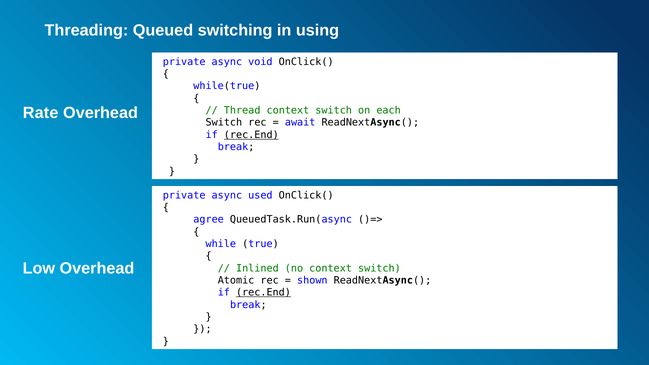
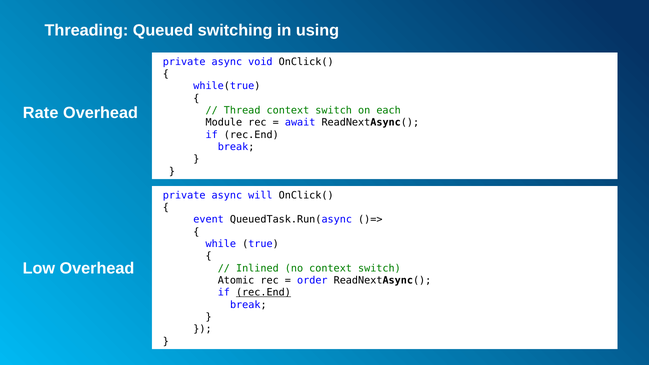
Switch at (224, 123): Switch -> Module
rec.End at (251, 135) underline: present -> none
used: used -> will
agree: agree -> event
shown: shown -> order
